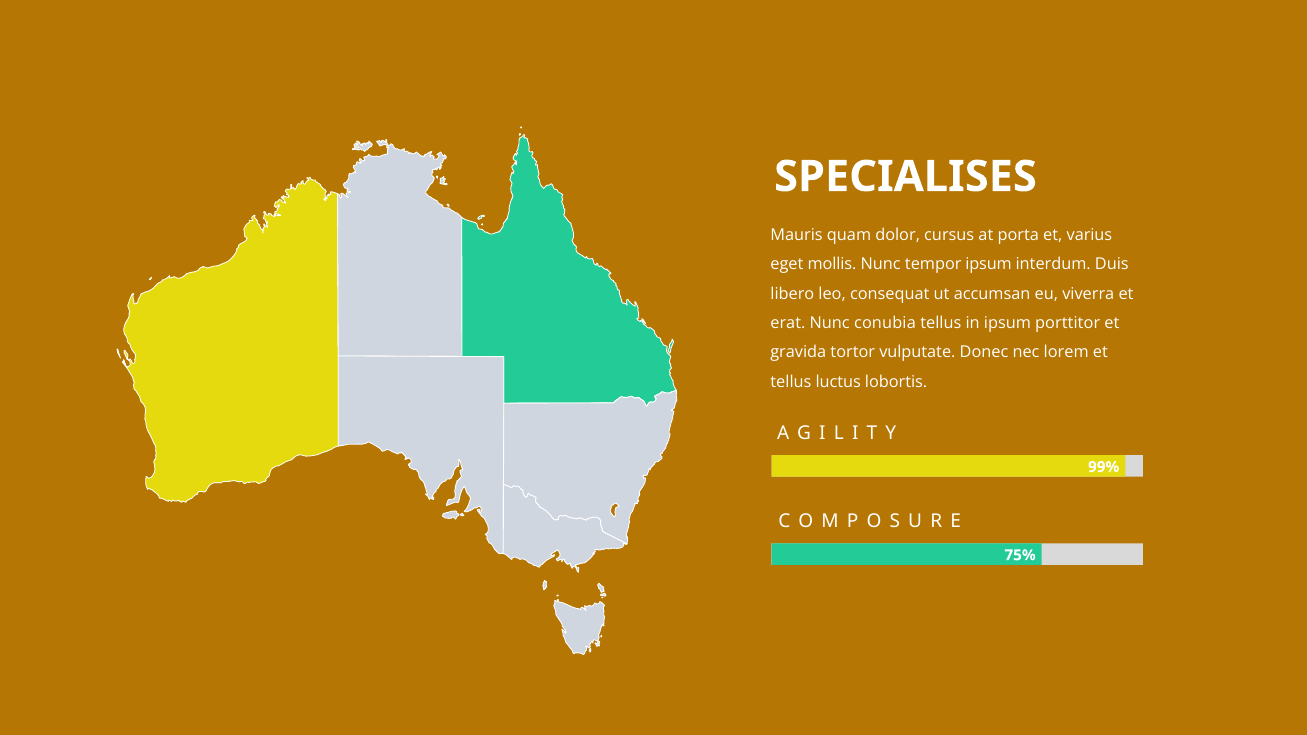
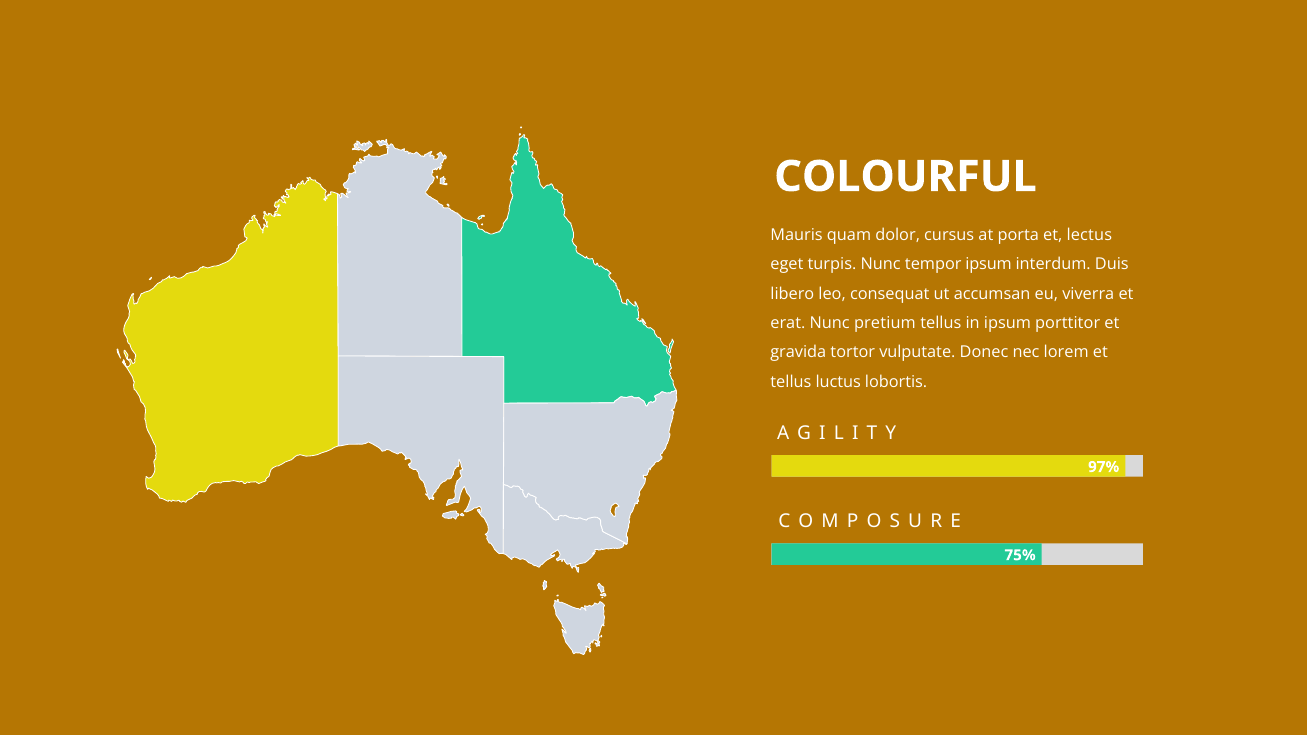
SPECIALISES: SPECIALISES -> COLOURFUL
varius: varius -> lectus
mollis: mollis -> turpis
conubia: conubia -> pretium
99%: 99% -> 97%
